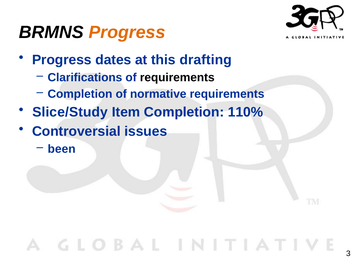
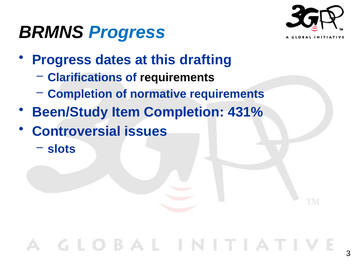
Progress at (127, 32) colour: orange -> blue
Slice/Study: Slice/Study -> Been/Study
110%: 110% -> 431%
been: been -> slots
